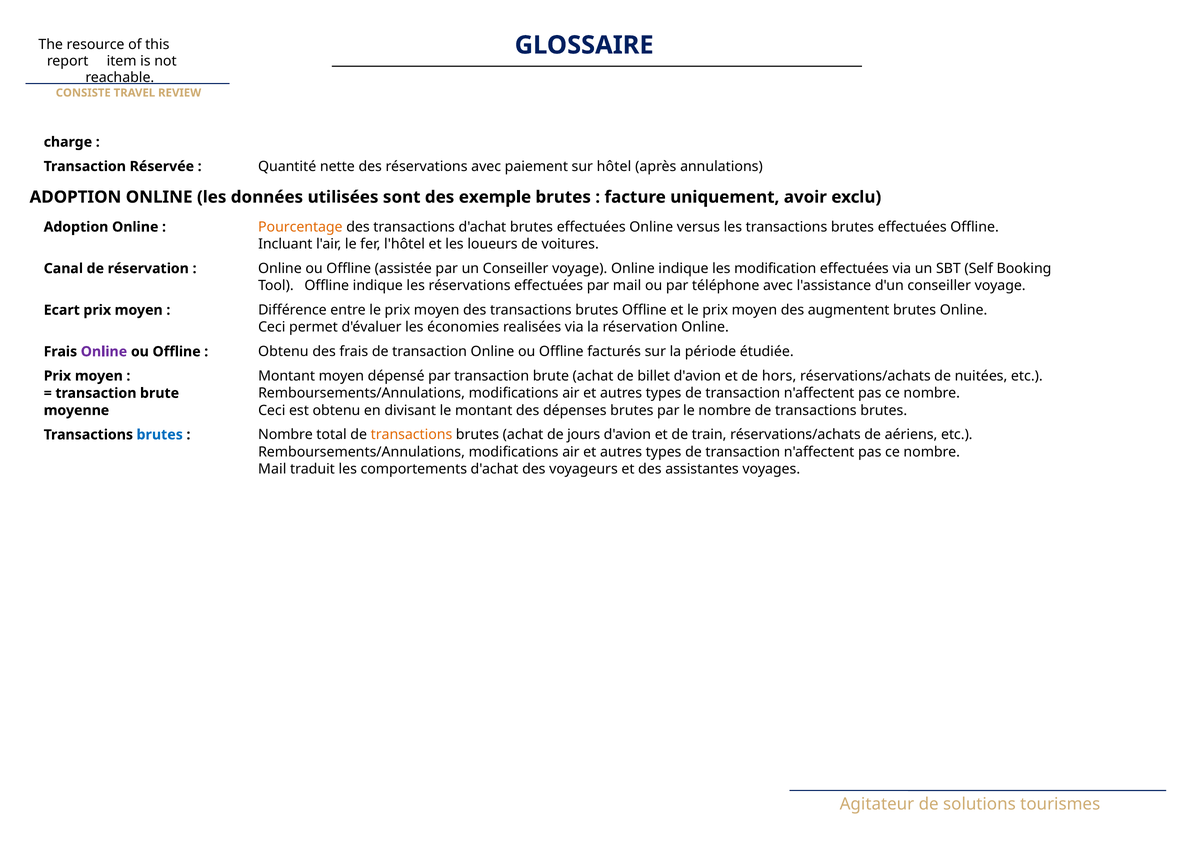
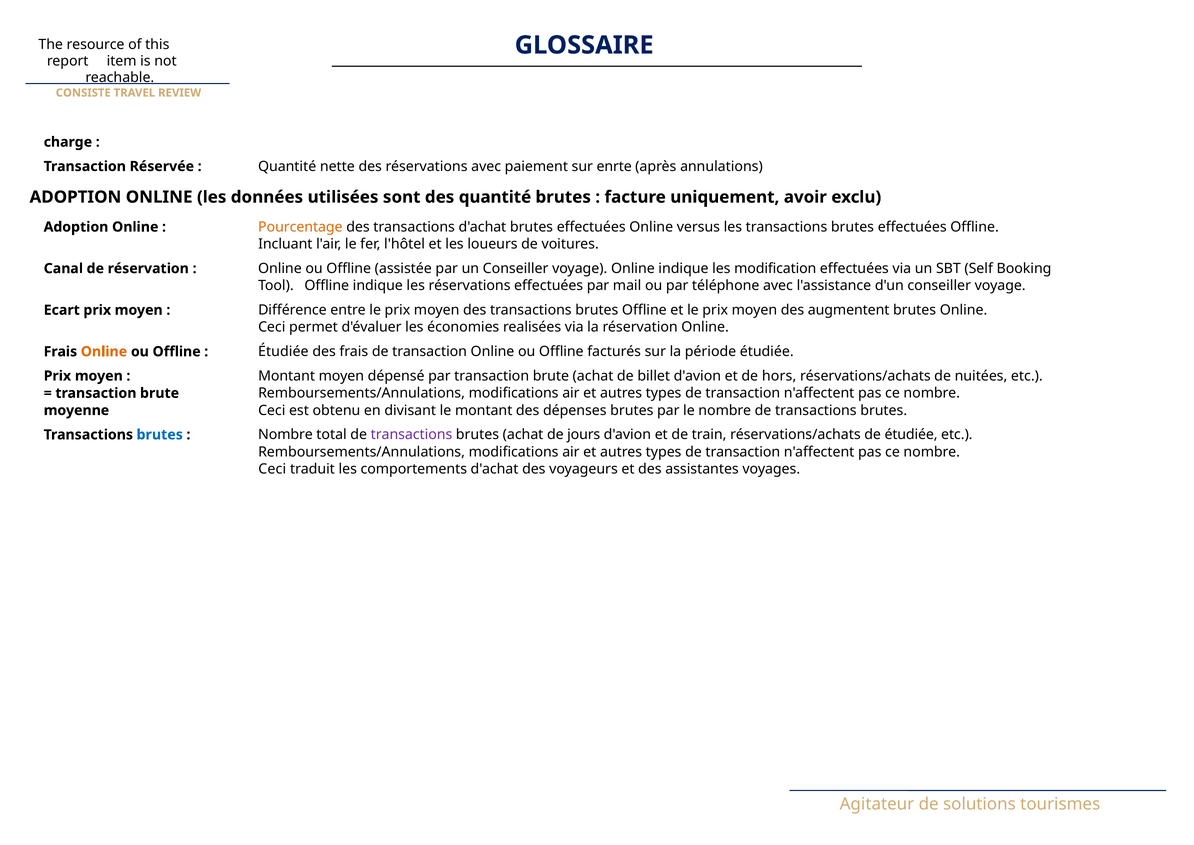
hôtel: hôtel -> enrte
des exemple: exemple -> quantité
Online at (104, 352) colour: purple -> orange
Obtenu at (283, 352): Obtenu -> Étudiée
transactions at (412, 435) colour: orange -> purple
de aériens: aériens -> étudiée
Mail at (272, 469): Mail -> Ceci
